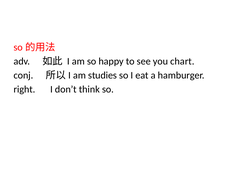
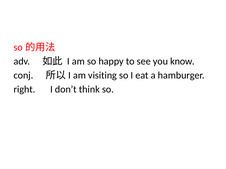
chart: chart -> know
studies: studies -> visiting
